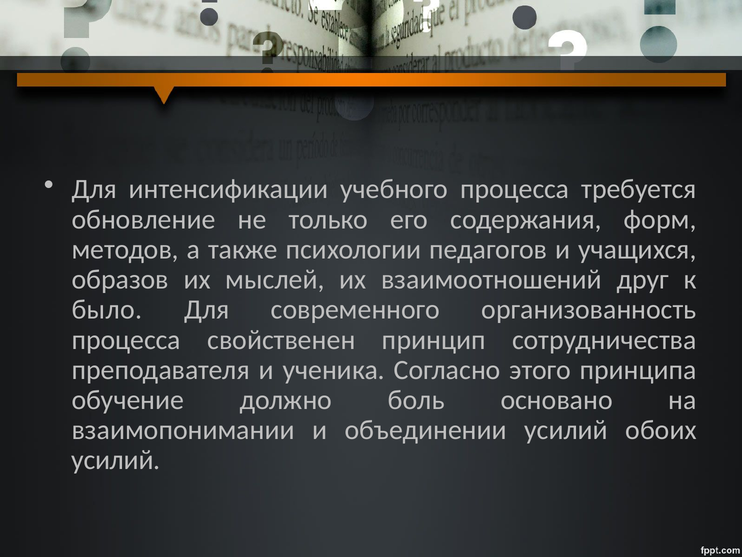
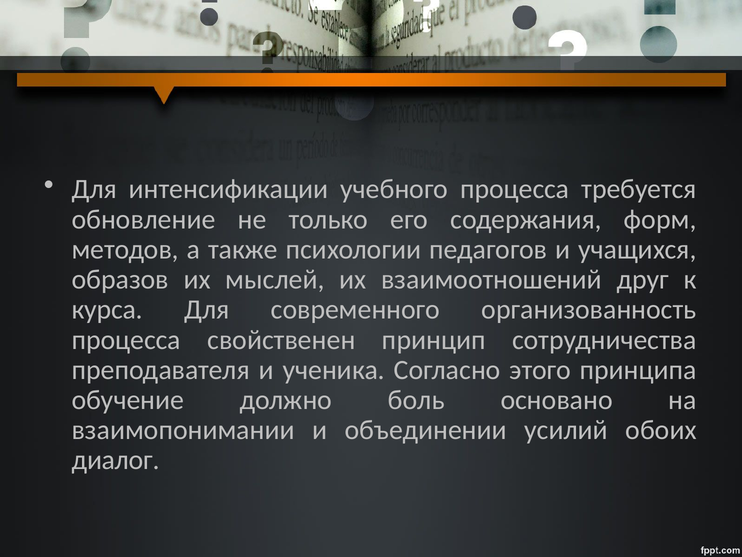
было: было -> курса
усилий at (116, 460): усилий -> диалог
